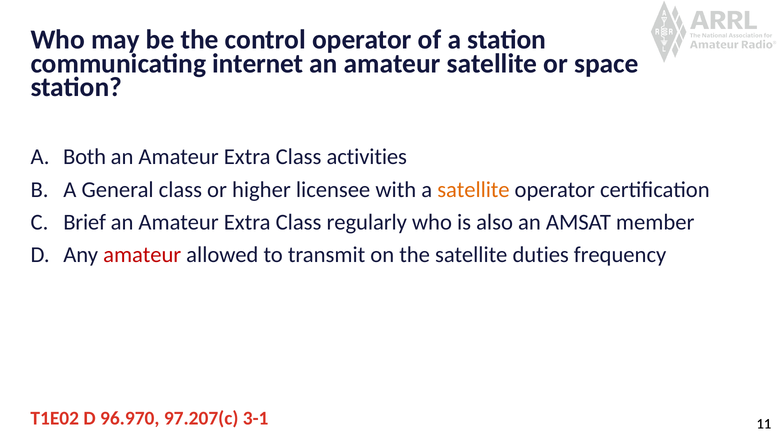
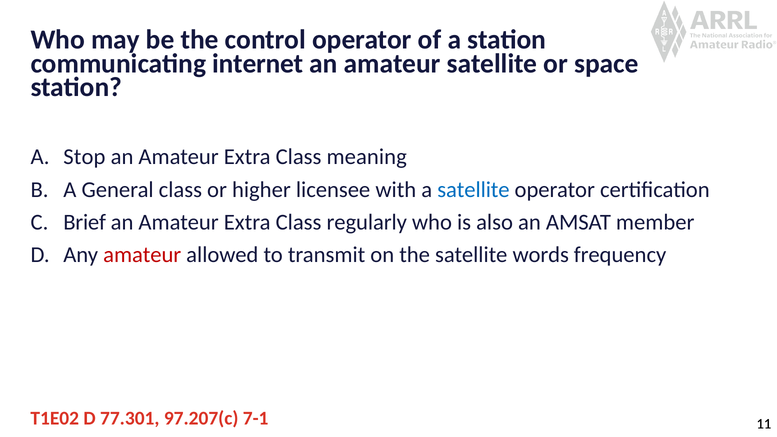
Both: Both -> Stop
activities: activities -> meaning
satellite at (473, 190) colour: orange -> blue
duties: duties -> words
96.970: 96.970 -> 77.301
3-1: 3-1 -> 7-1
